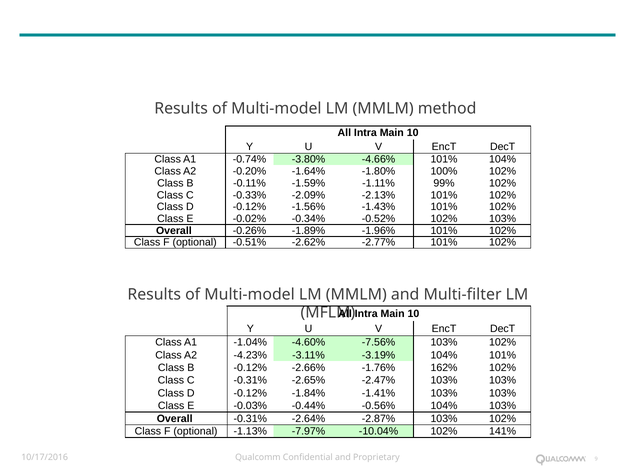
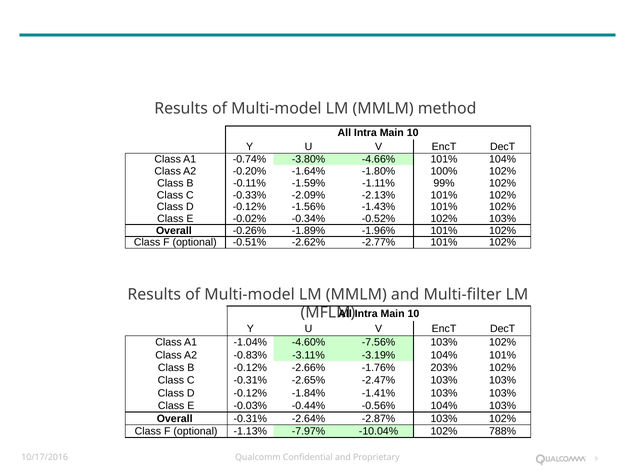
-4.23%: -4.23% -> -0.83%
162%: 162% -> 203%
141%: 141% -> 788%
